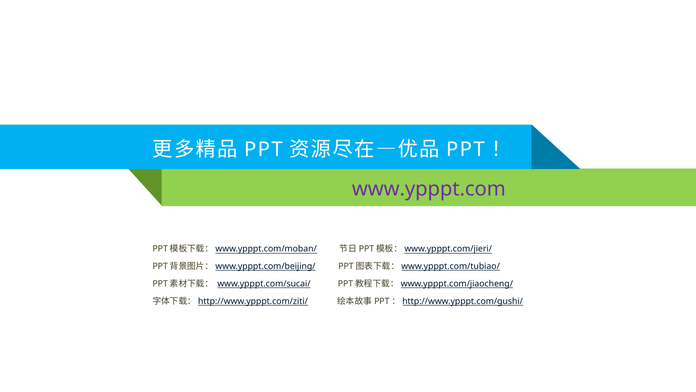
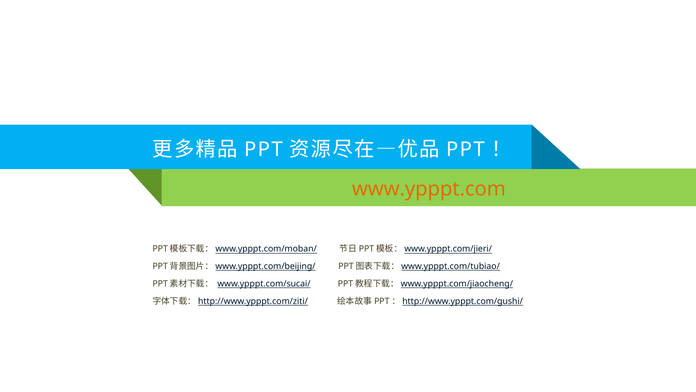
www.ypppt.com colour: purple -> orange
